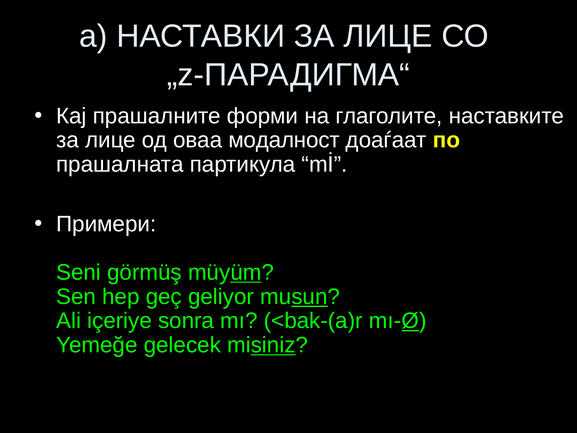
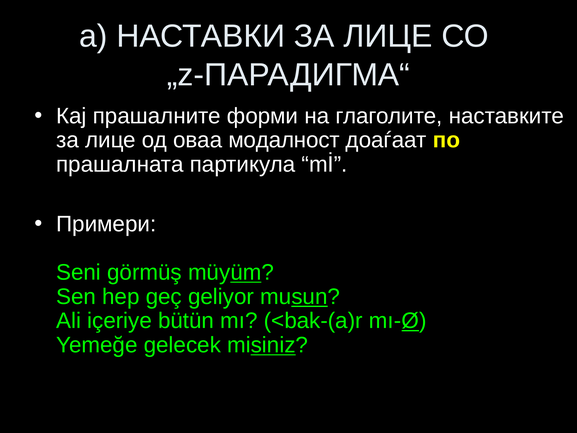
sonra: sonra -> bütün
